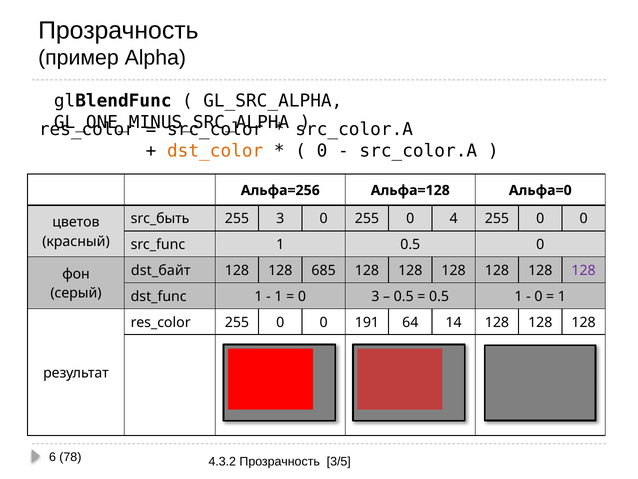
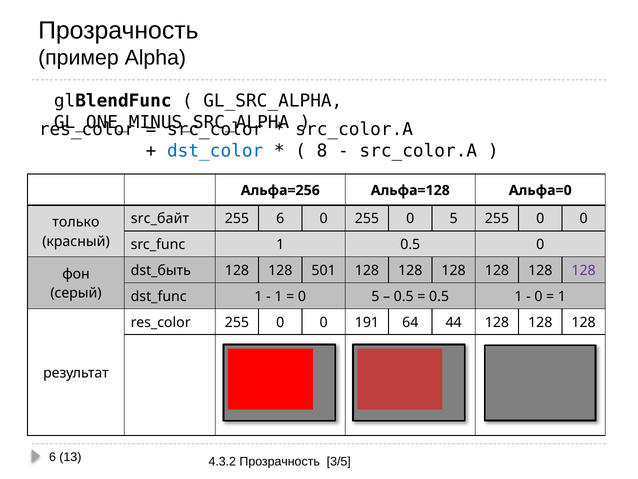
dst_color colour: orange -> blue
0 at (322, 151): 0 -> 8
src_быть: src_быть -> src_байт
255 3: 3 -> 6
255 0 4: 4 -> 5
цветов: цветов -> только
dst_байт: dst_байт -> dst_быть
685: 685 -> 501
3 at (375, 296): 3 -> 5
14: 14 -> 44
78: 78 -> 13
